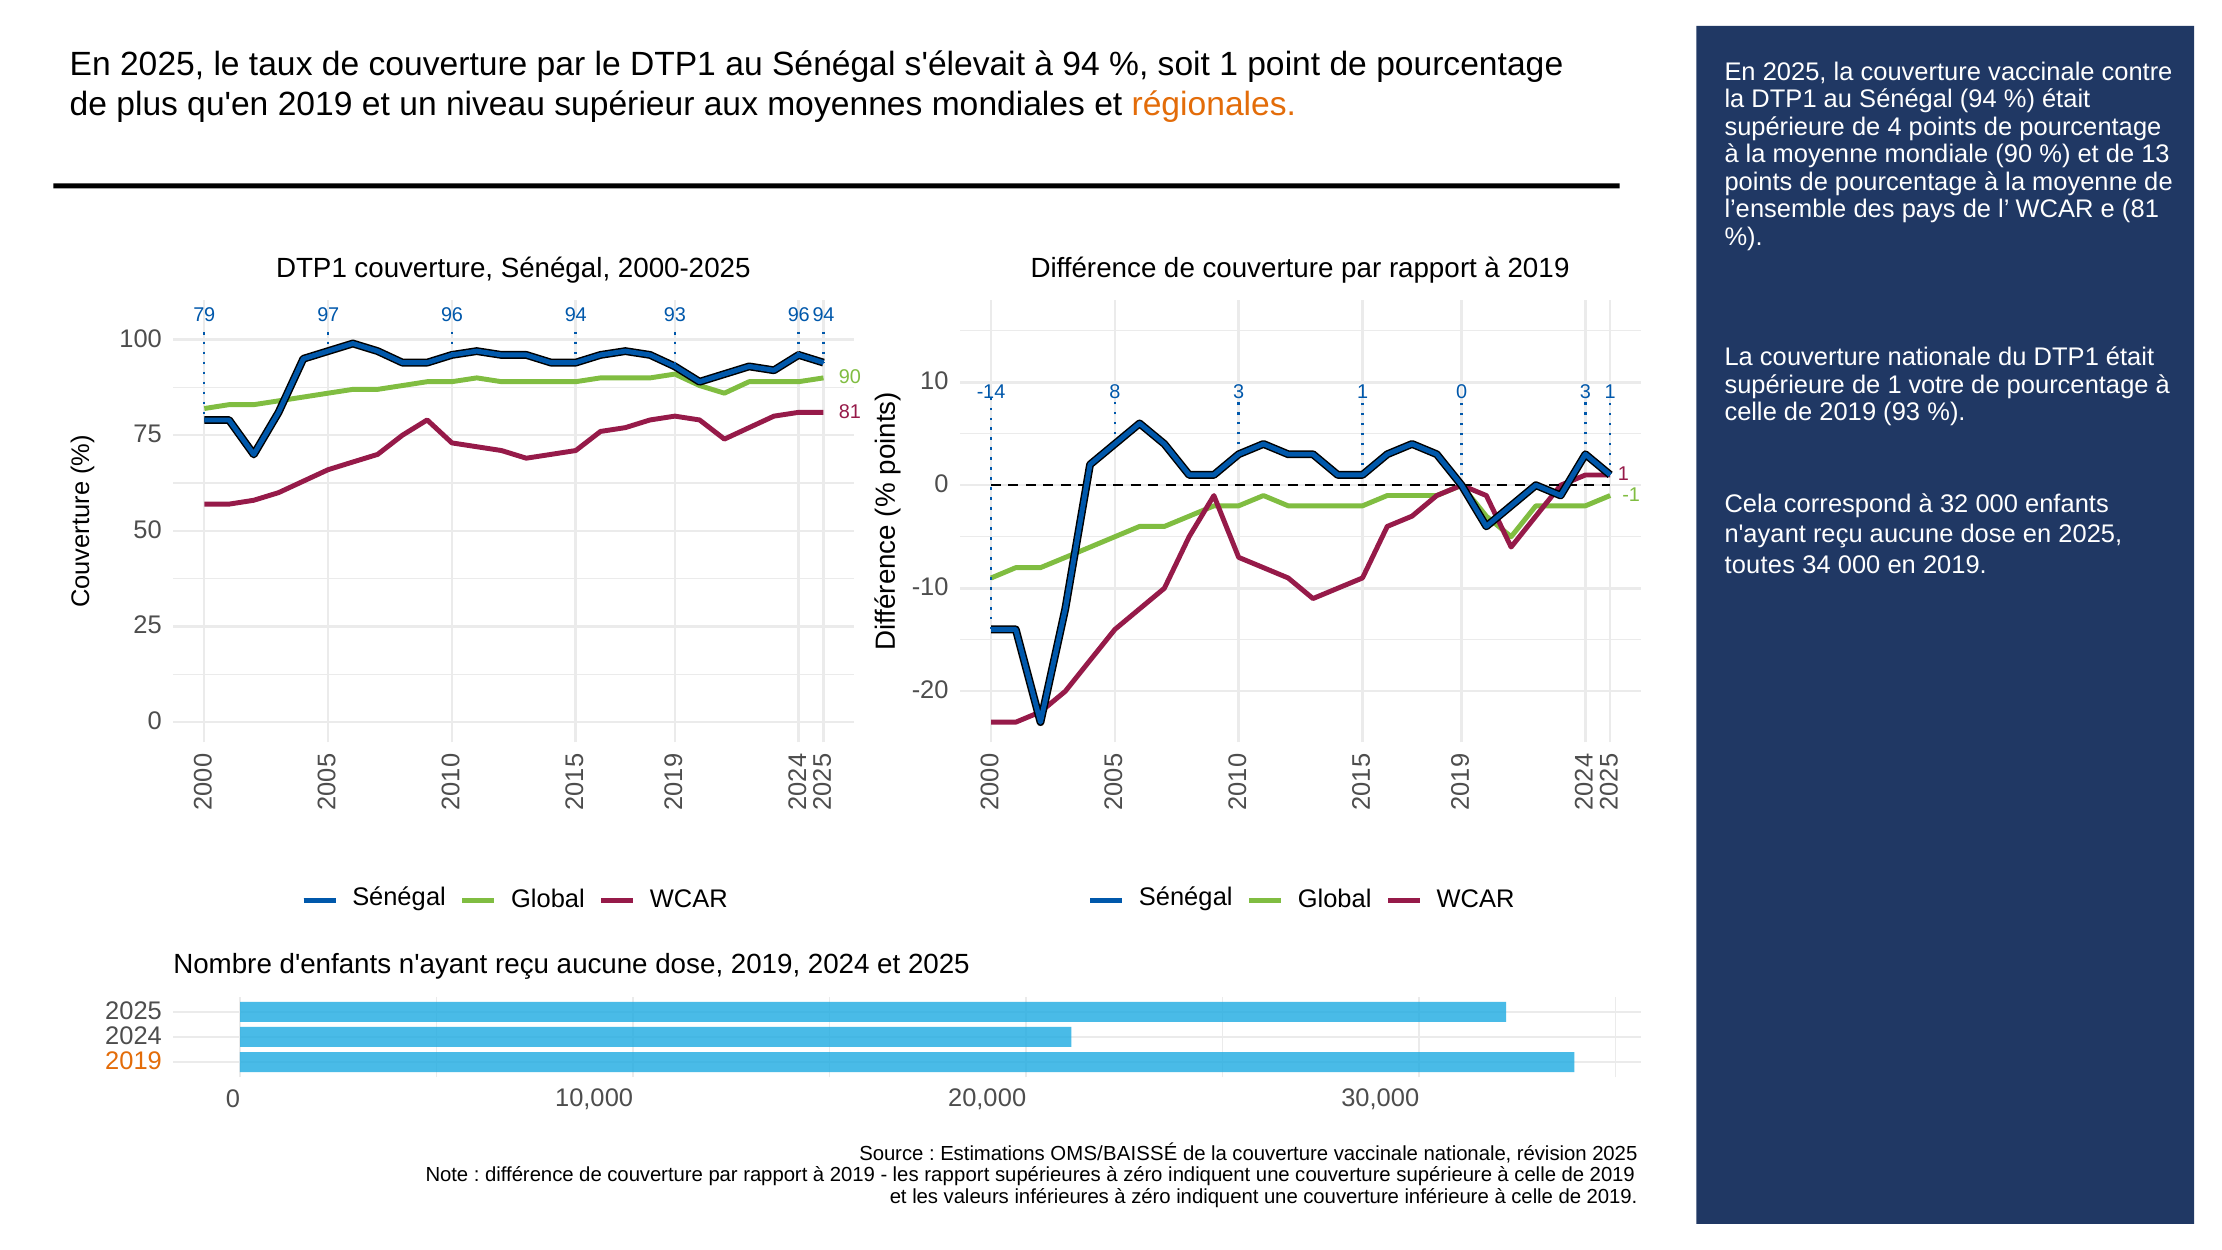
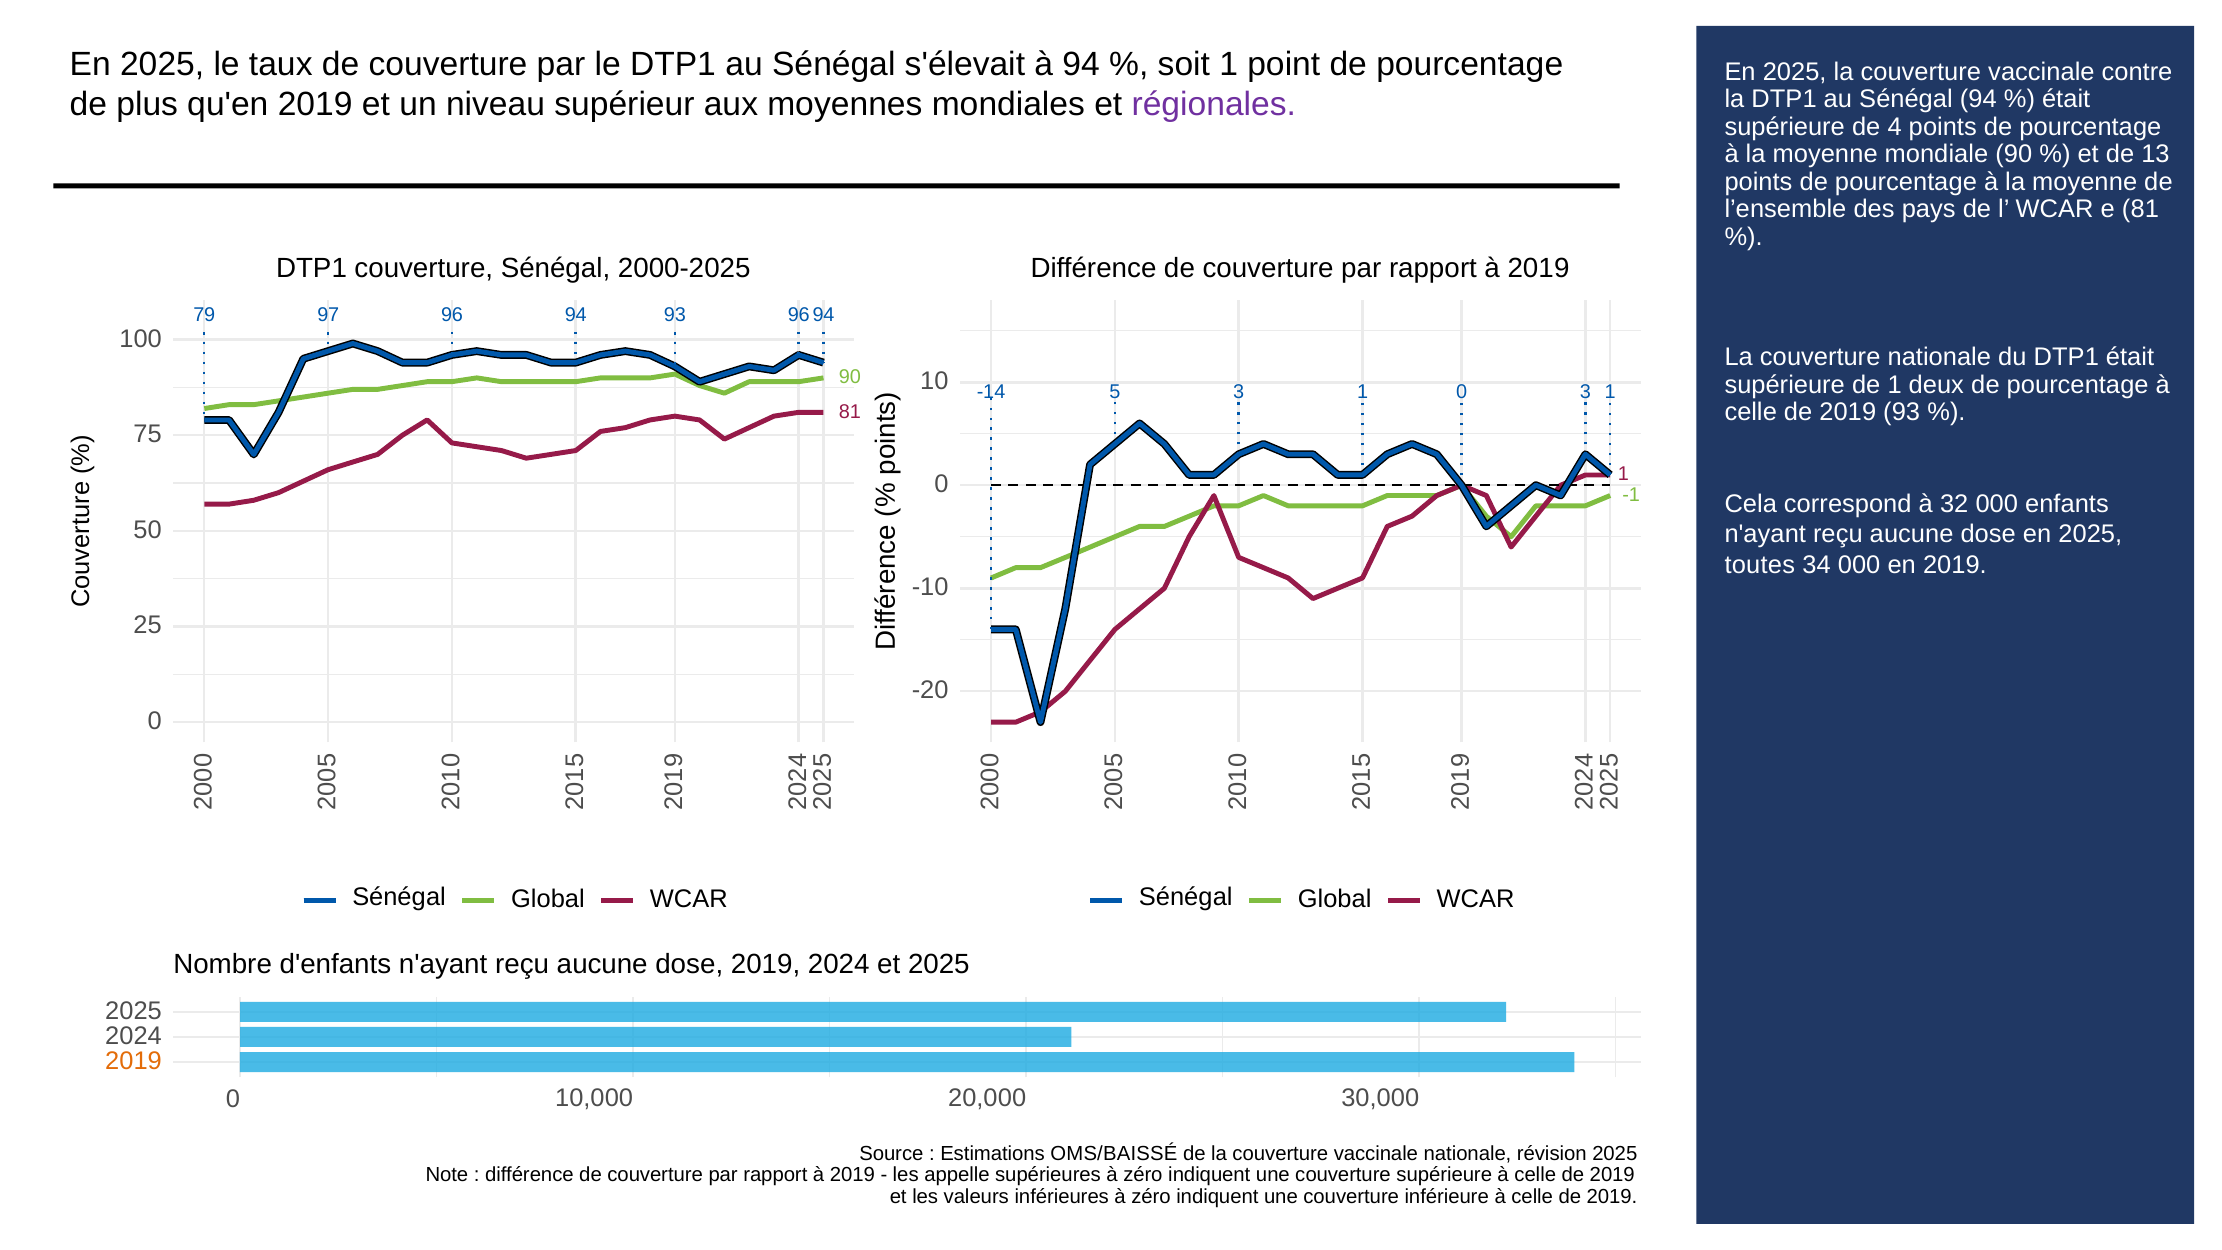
régionales colour: orange -> purple
votre: votre -> deux
-14 8: 8 -> 5
les rapport: rapport -> appelle
